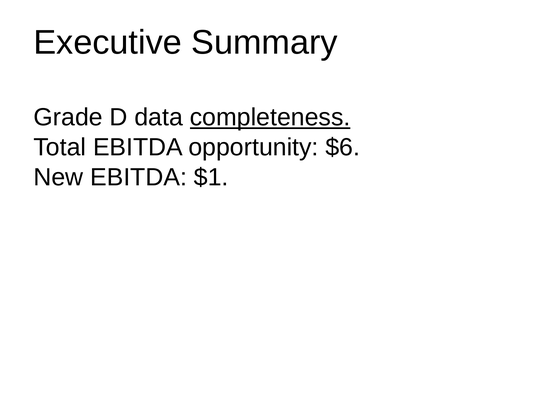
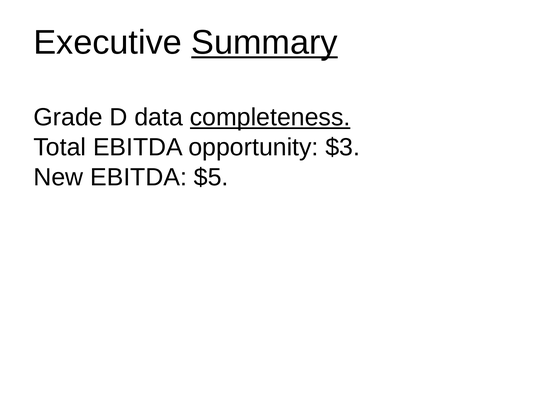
Summary underline: none -> present
$6: $6 -> $3
$1: $1 -> $5
